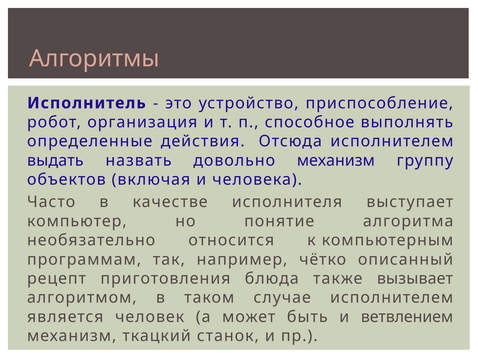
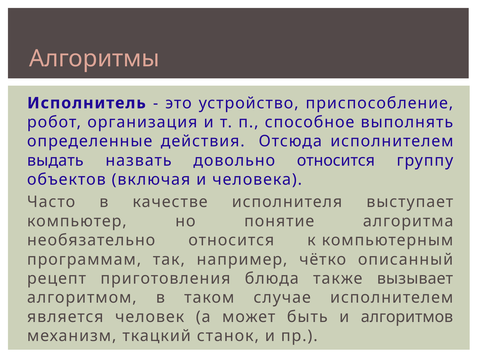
довольно механизм: механизм -> относится
ветвлением: ветвлением -> алгоритмов
